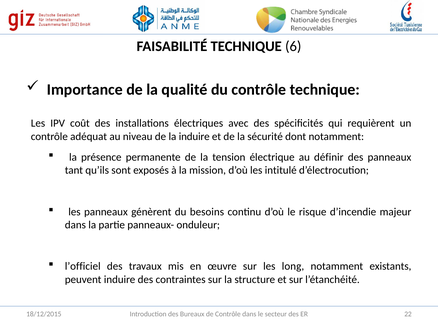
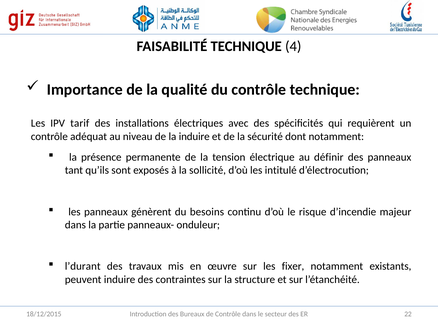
6: 6 -> 4
coût: coût -> tarif
mission: mission -> sollicité
l’officiel: l’officiel -> l’durant
long: long -> fixer
